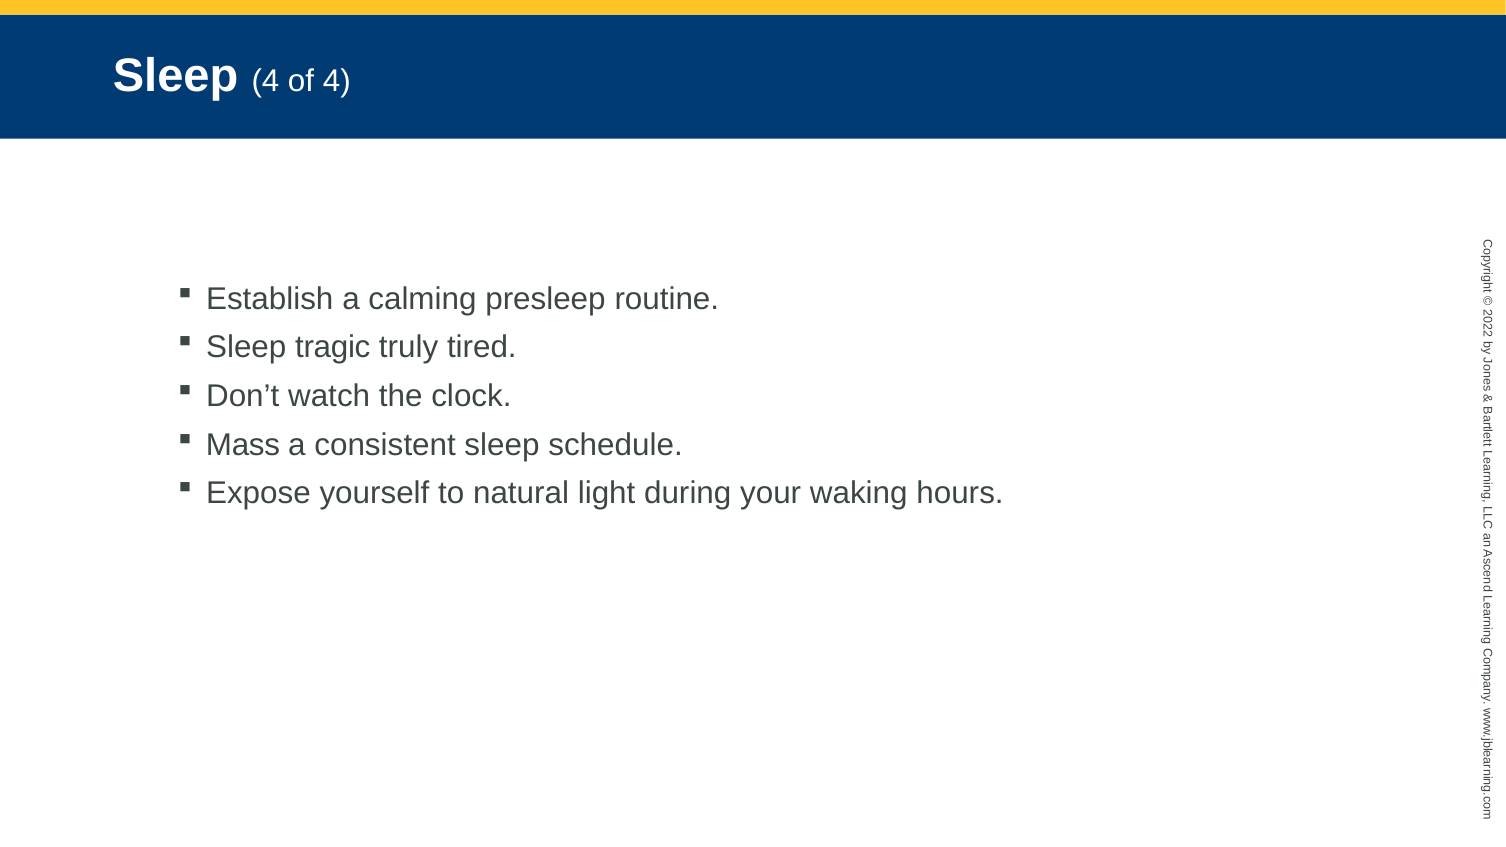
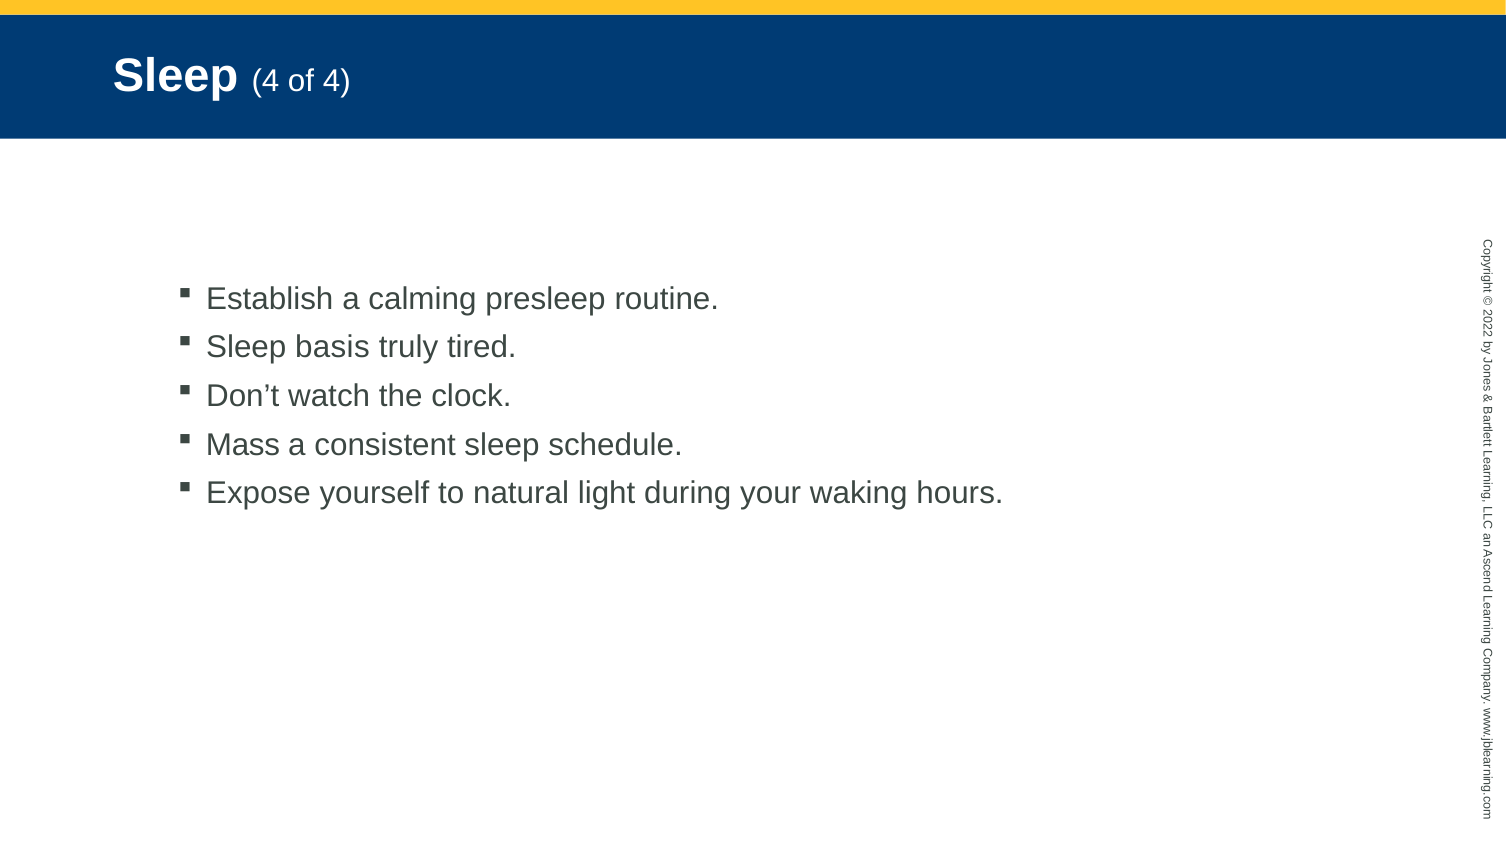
tragic: tragic -> basis
